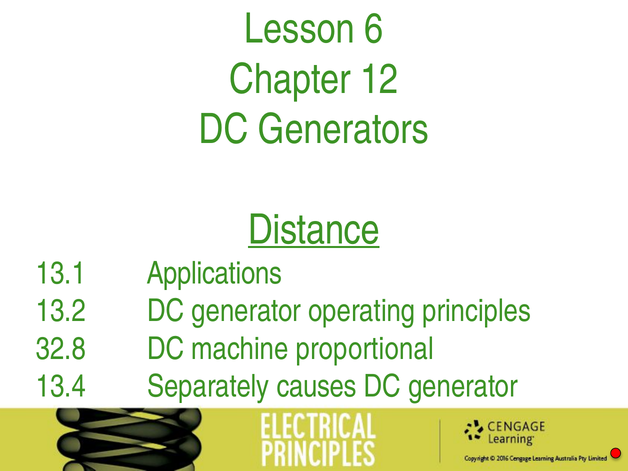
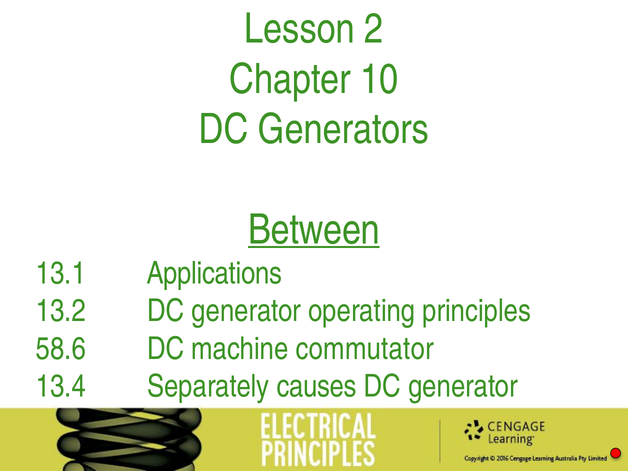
6: 6 -> 2
12: 12 -> 10
Distance: Distance -> Between
32.8: 32.8 -> 58.6
proportional: proportional -> commutator
